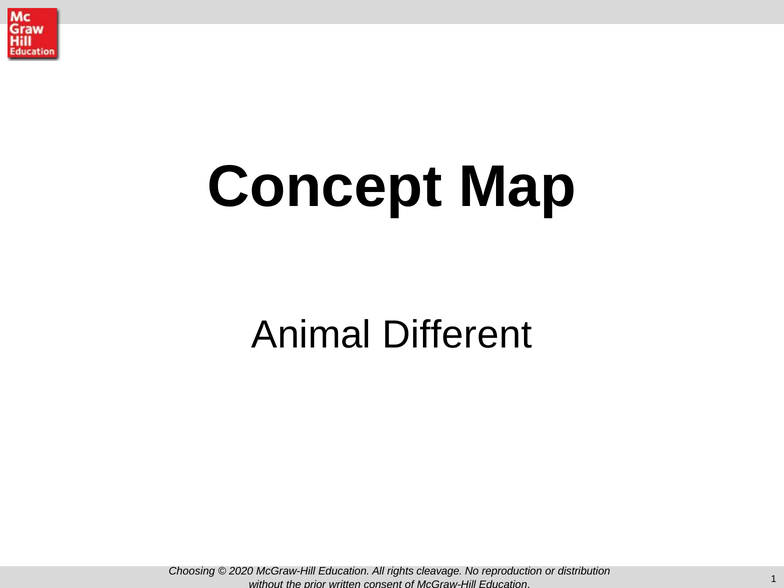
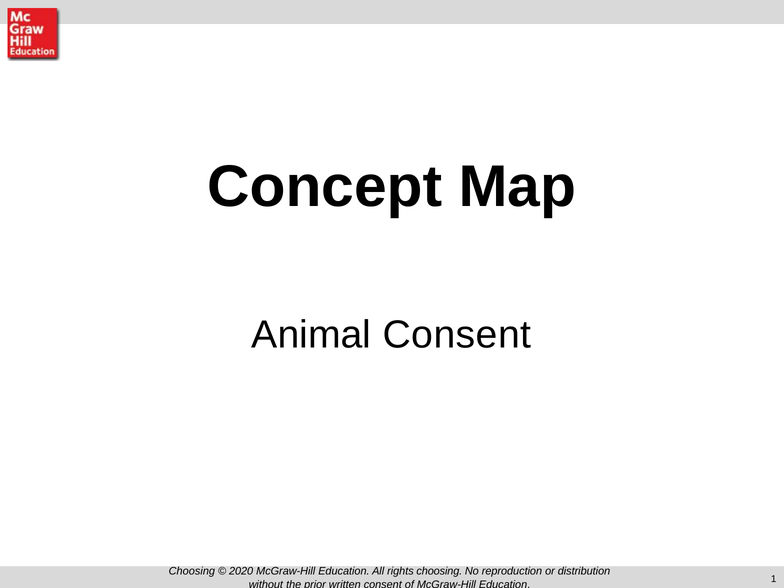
Animal Different: Different -> Consent
rights cleavage: cleavage -> choosing
